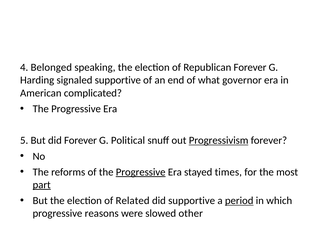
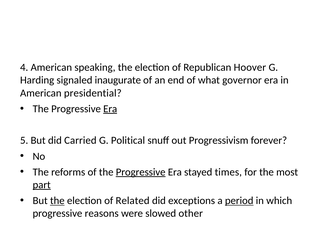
4 Belonged: Belonged -> American
Republican Forever: Forever -> Hoover
signaled supportive: supportive -> inaugurate
complicated: complicated -> presidential
Era at (110, 109) underline: none -> present
did Forever: Forever -> Carried
Progressivism underline: present -> none
the at (57, 201) underline: none -> present
did supportive: supportive -> exceptions
